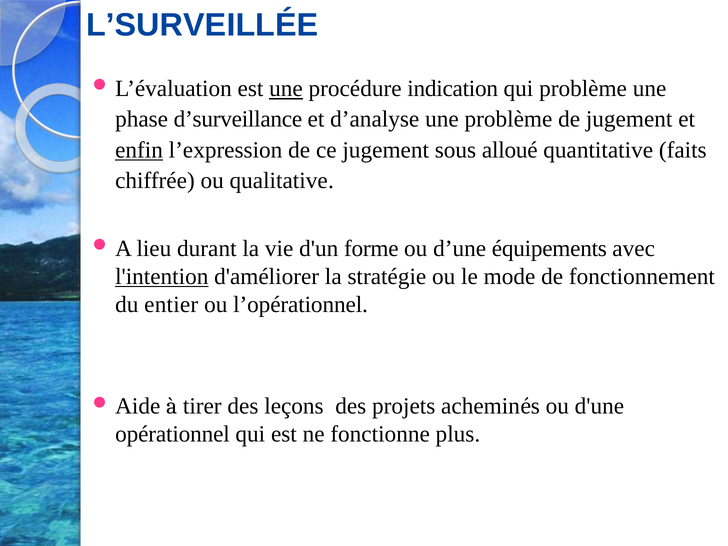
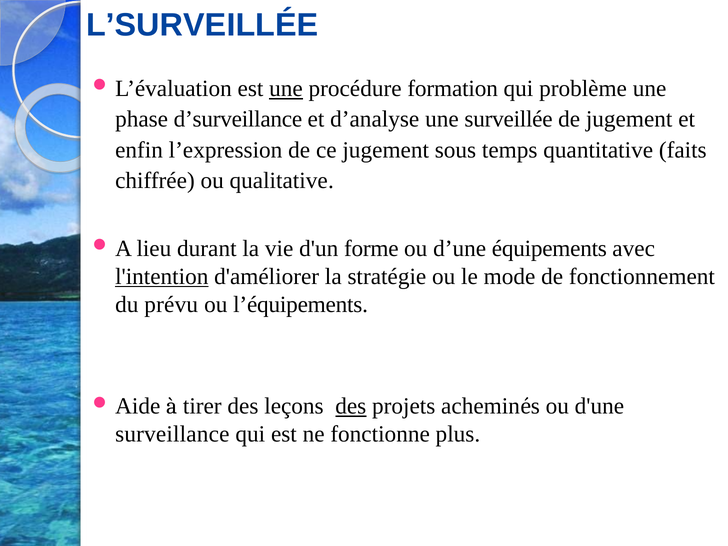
indication: indication -> formation
une problème: problème -> surveillée
enfin underline: present -> none
alloué: alloué -> temps
entier: entier -> prévu
l’opérationnel: l’opérationnel -> l’équipements
des at (351, 406) underline: none -> present
opérationnel: opérationnel -> surveillance
